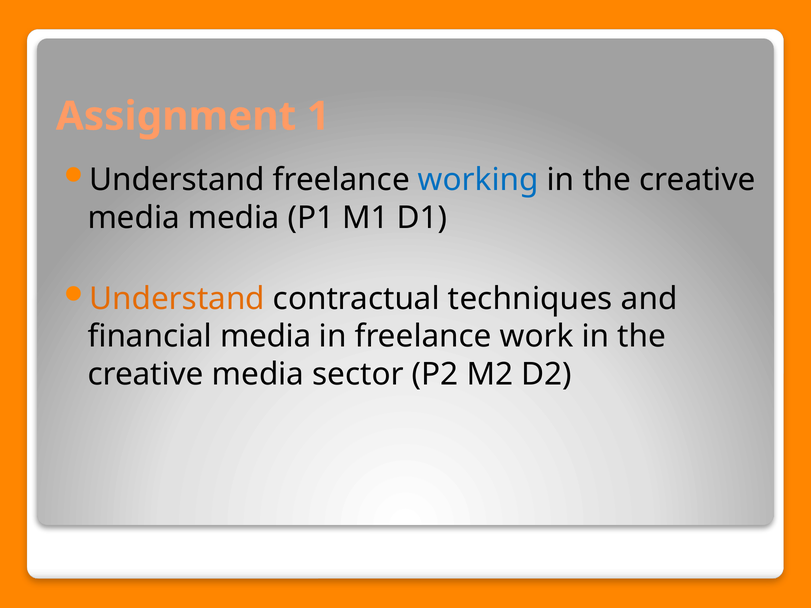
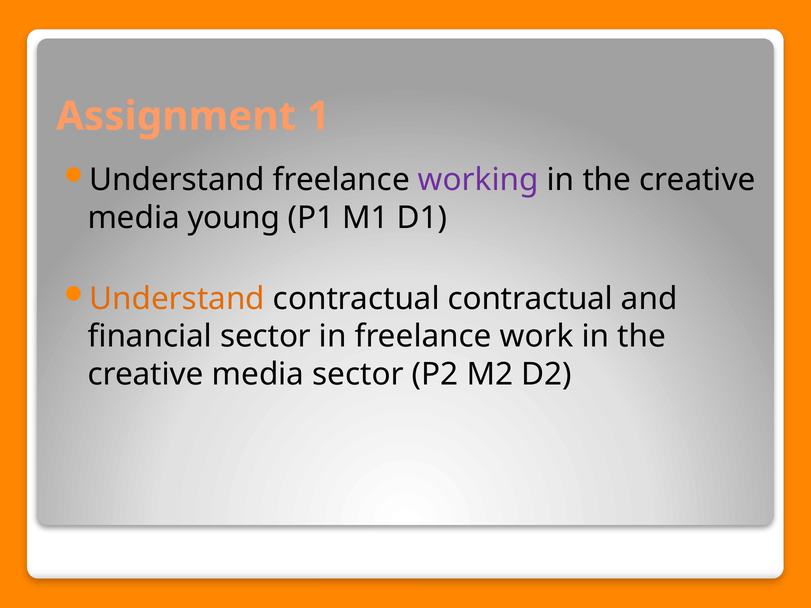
working colour: blue -> purple
media media: media -> young
contractual techniques: techniques -> contractual
financial media: media -> sector
